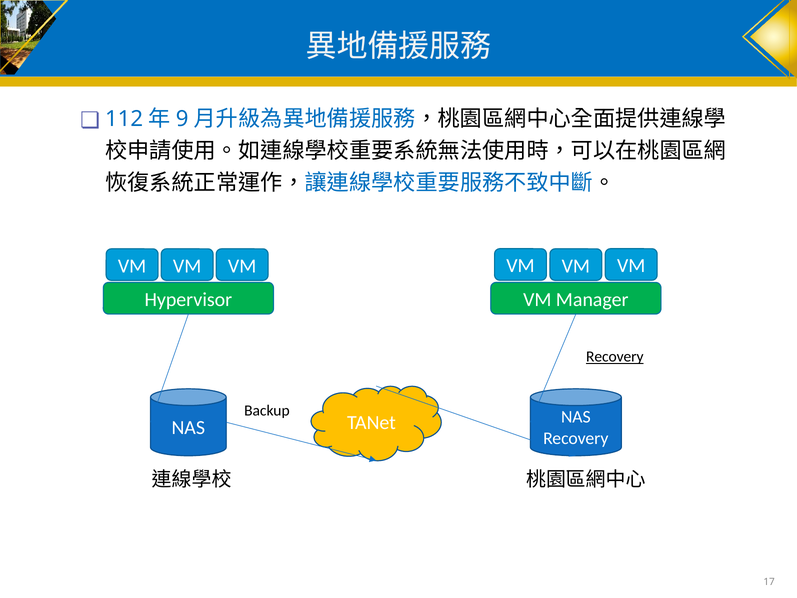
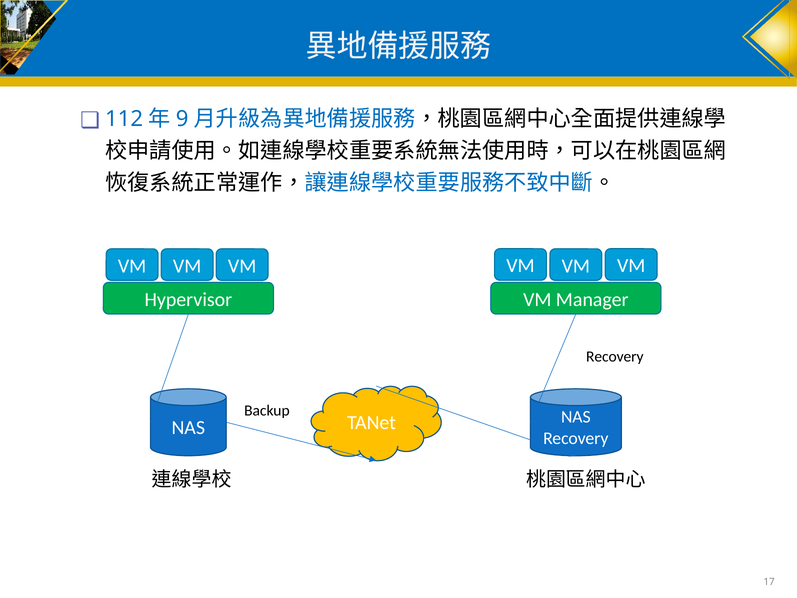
Recovery at (615, 357) underline: present -> none
